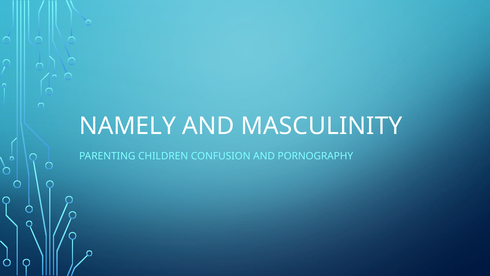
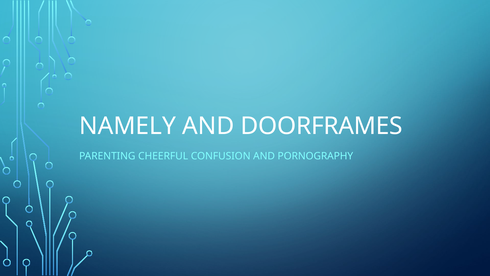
MASCULINITY: MASCULINITY -> DOORFRAMES
CHILDREN: CHILDREN -> CHEERFUL
